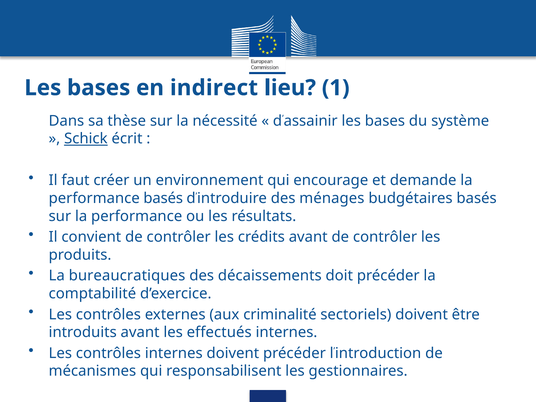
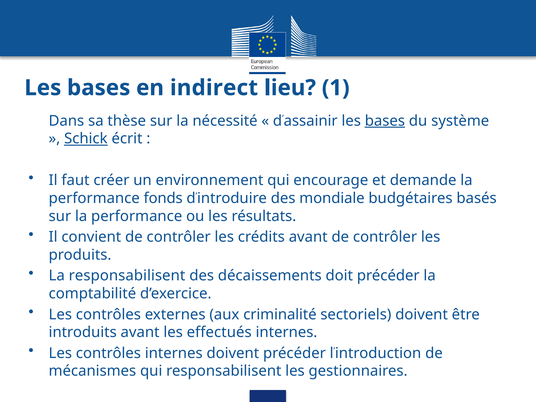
bases at (385, 121) underline: none -> present
performance basés: basés -> fonds
ménages: ménages -> mondiale
La bureaucratiques: bureaucratiques -> responsabilisent
